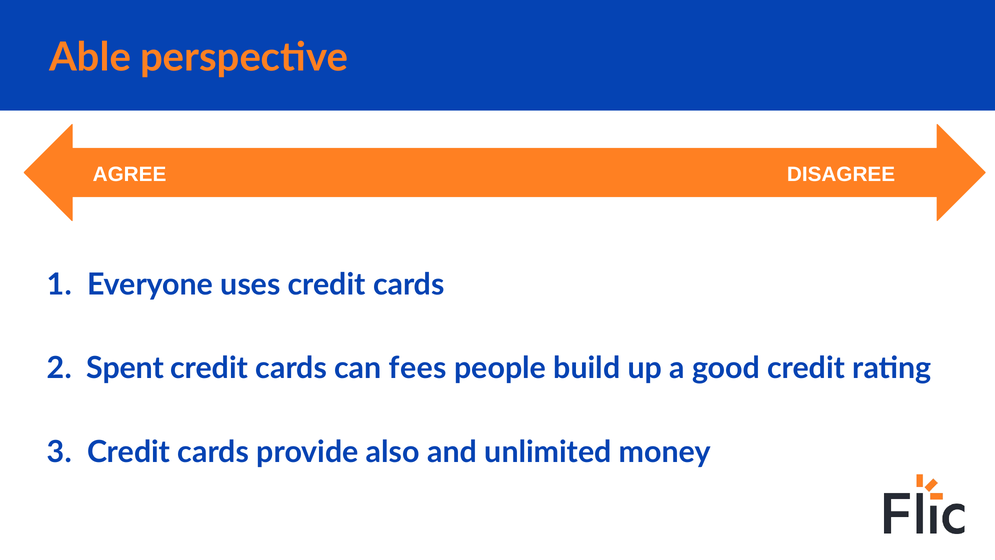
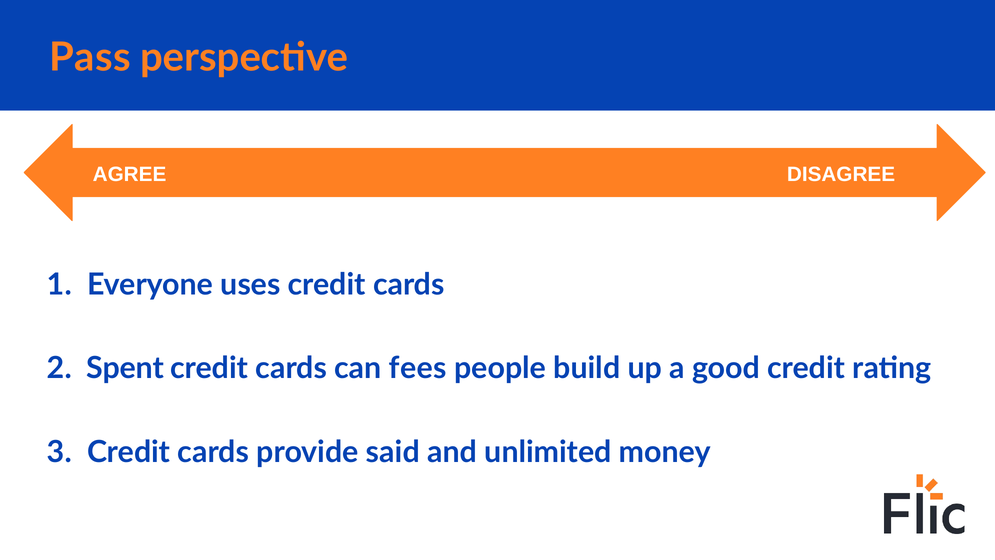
Able: Able -> Pass
also: also -> said
